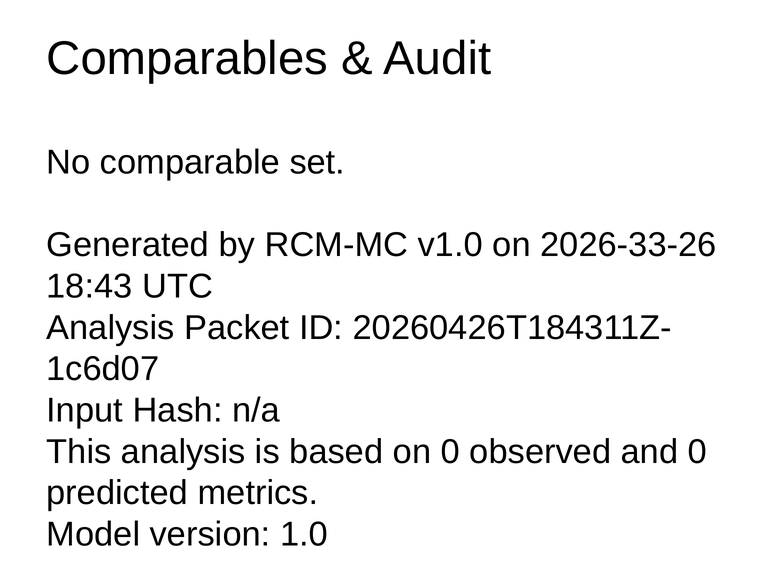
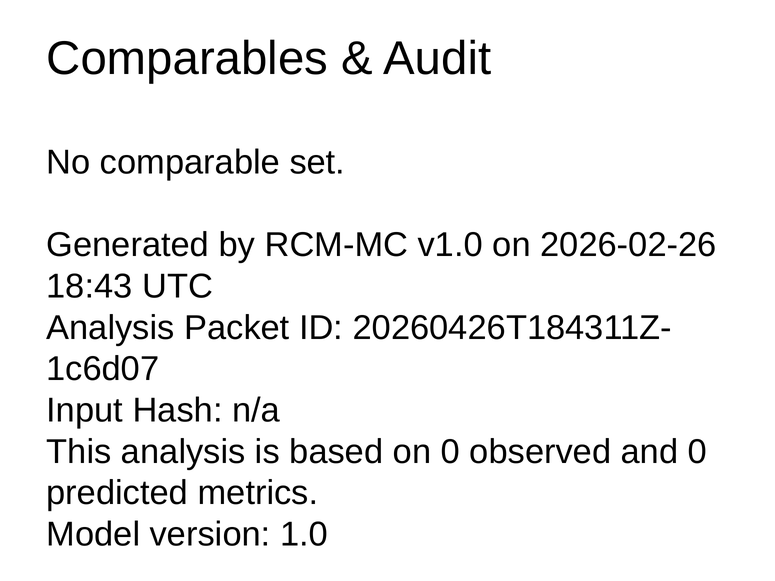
2026-33-26: 2026-33-26 -> 2026-02-26
